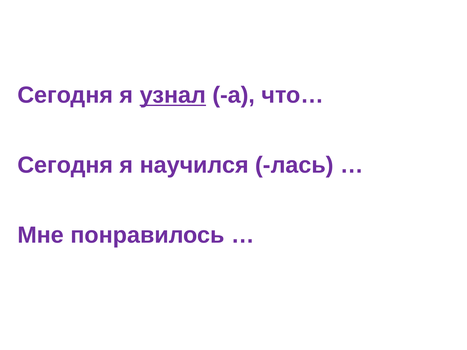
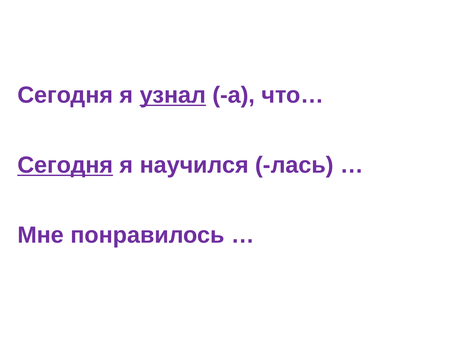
Сегодня at (65, 165) underline: none -> present
